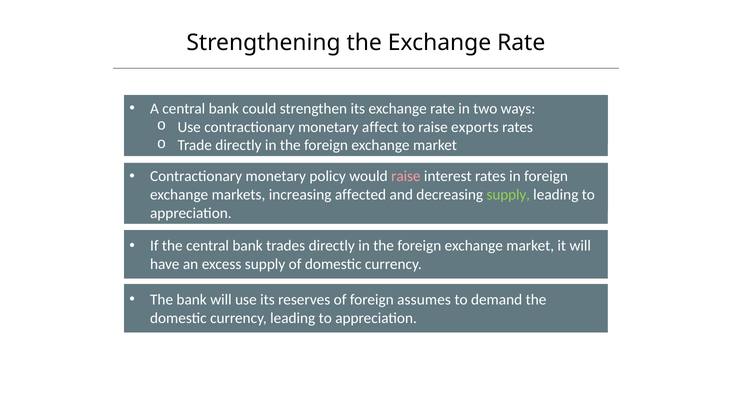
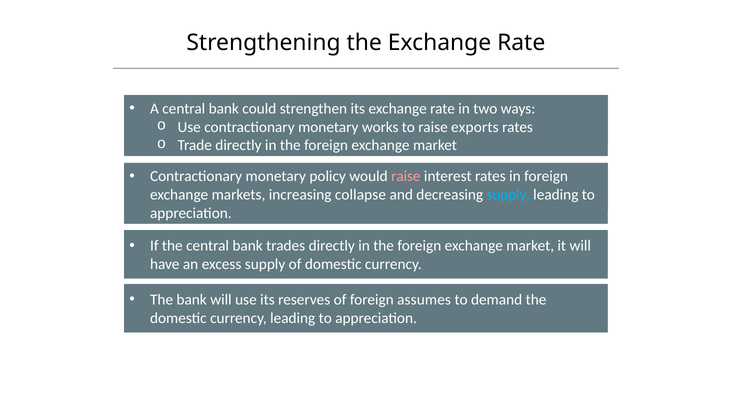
affect: affect -> works
affected: affected -> collapse
supply at (508, 195) colour: light green -> light blue
